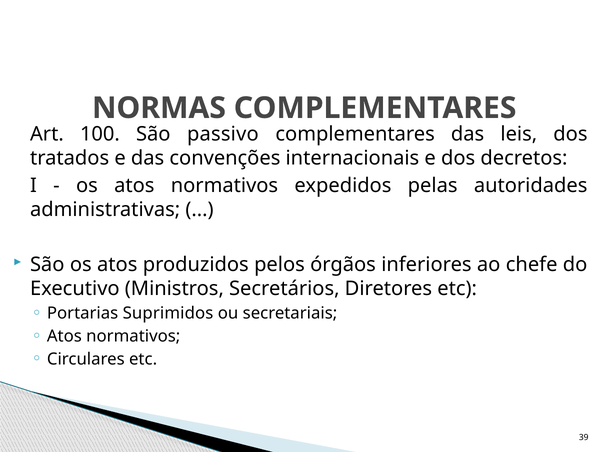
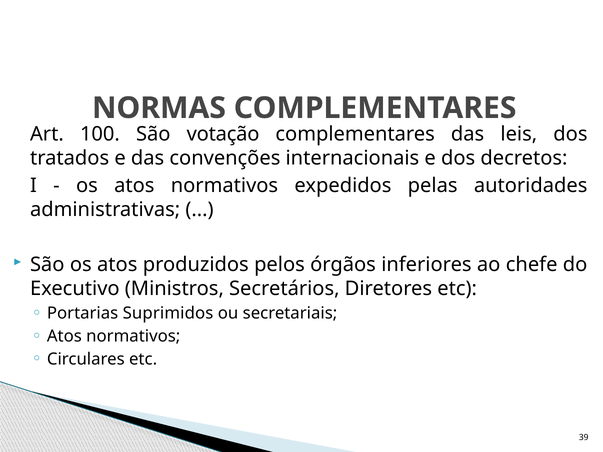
passivo: passivo -> votação
